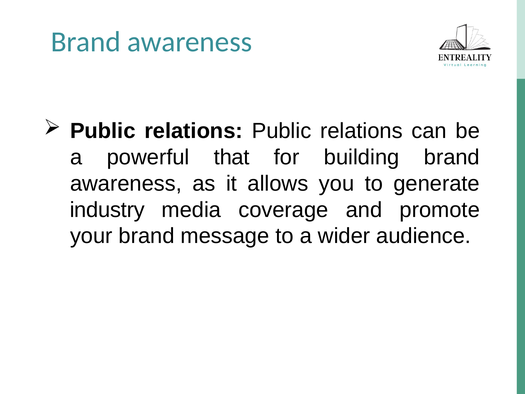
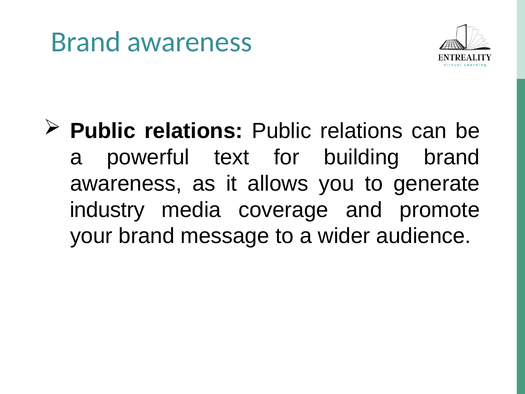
that: that -> text
